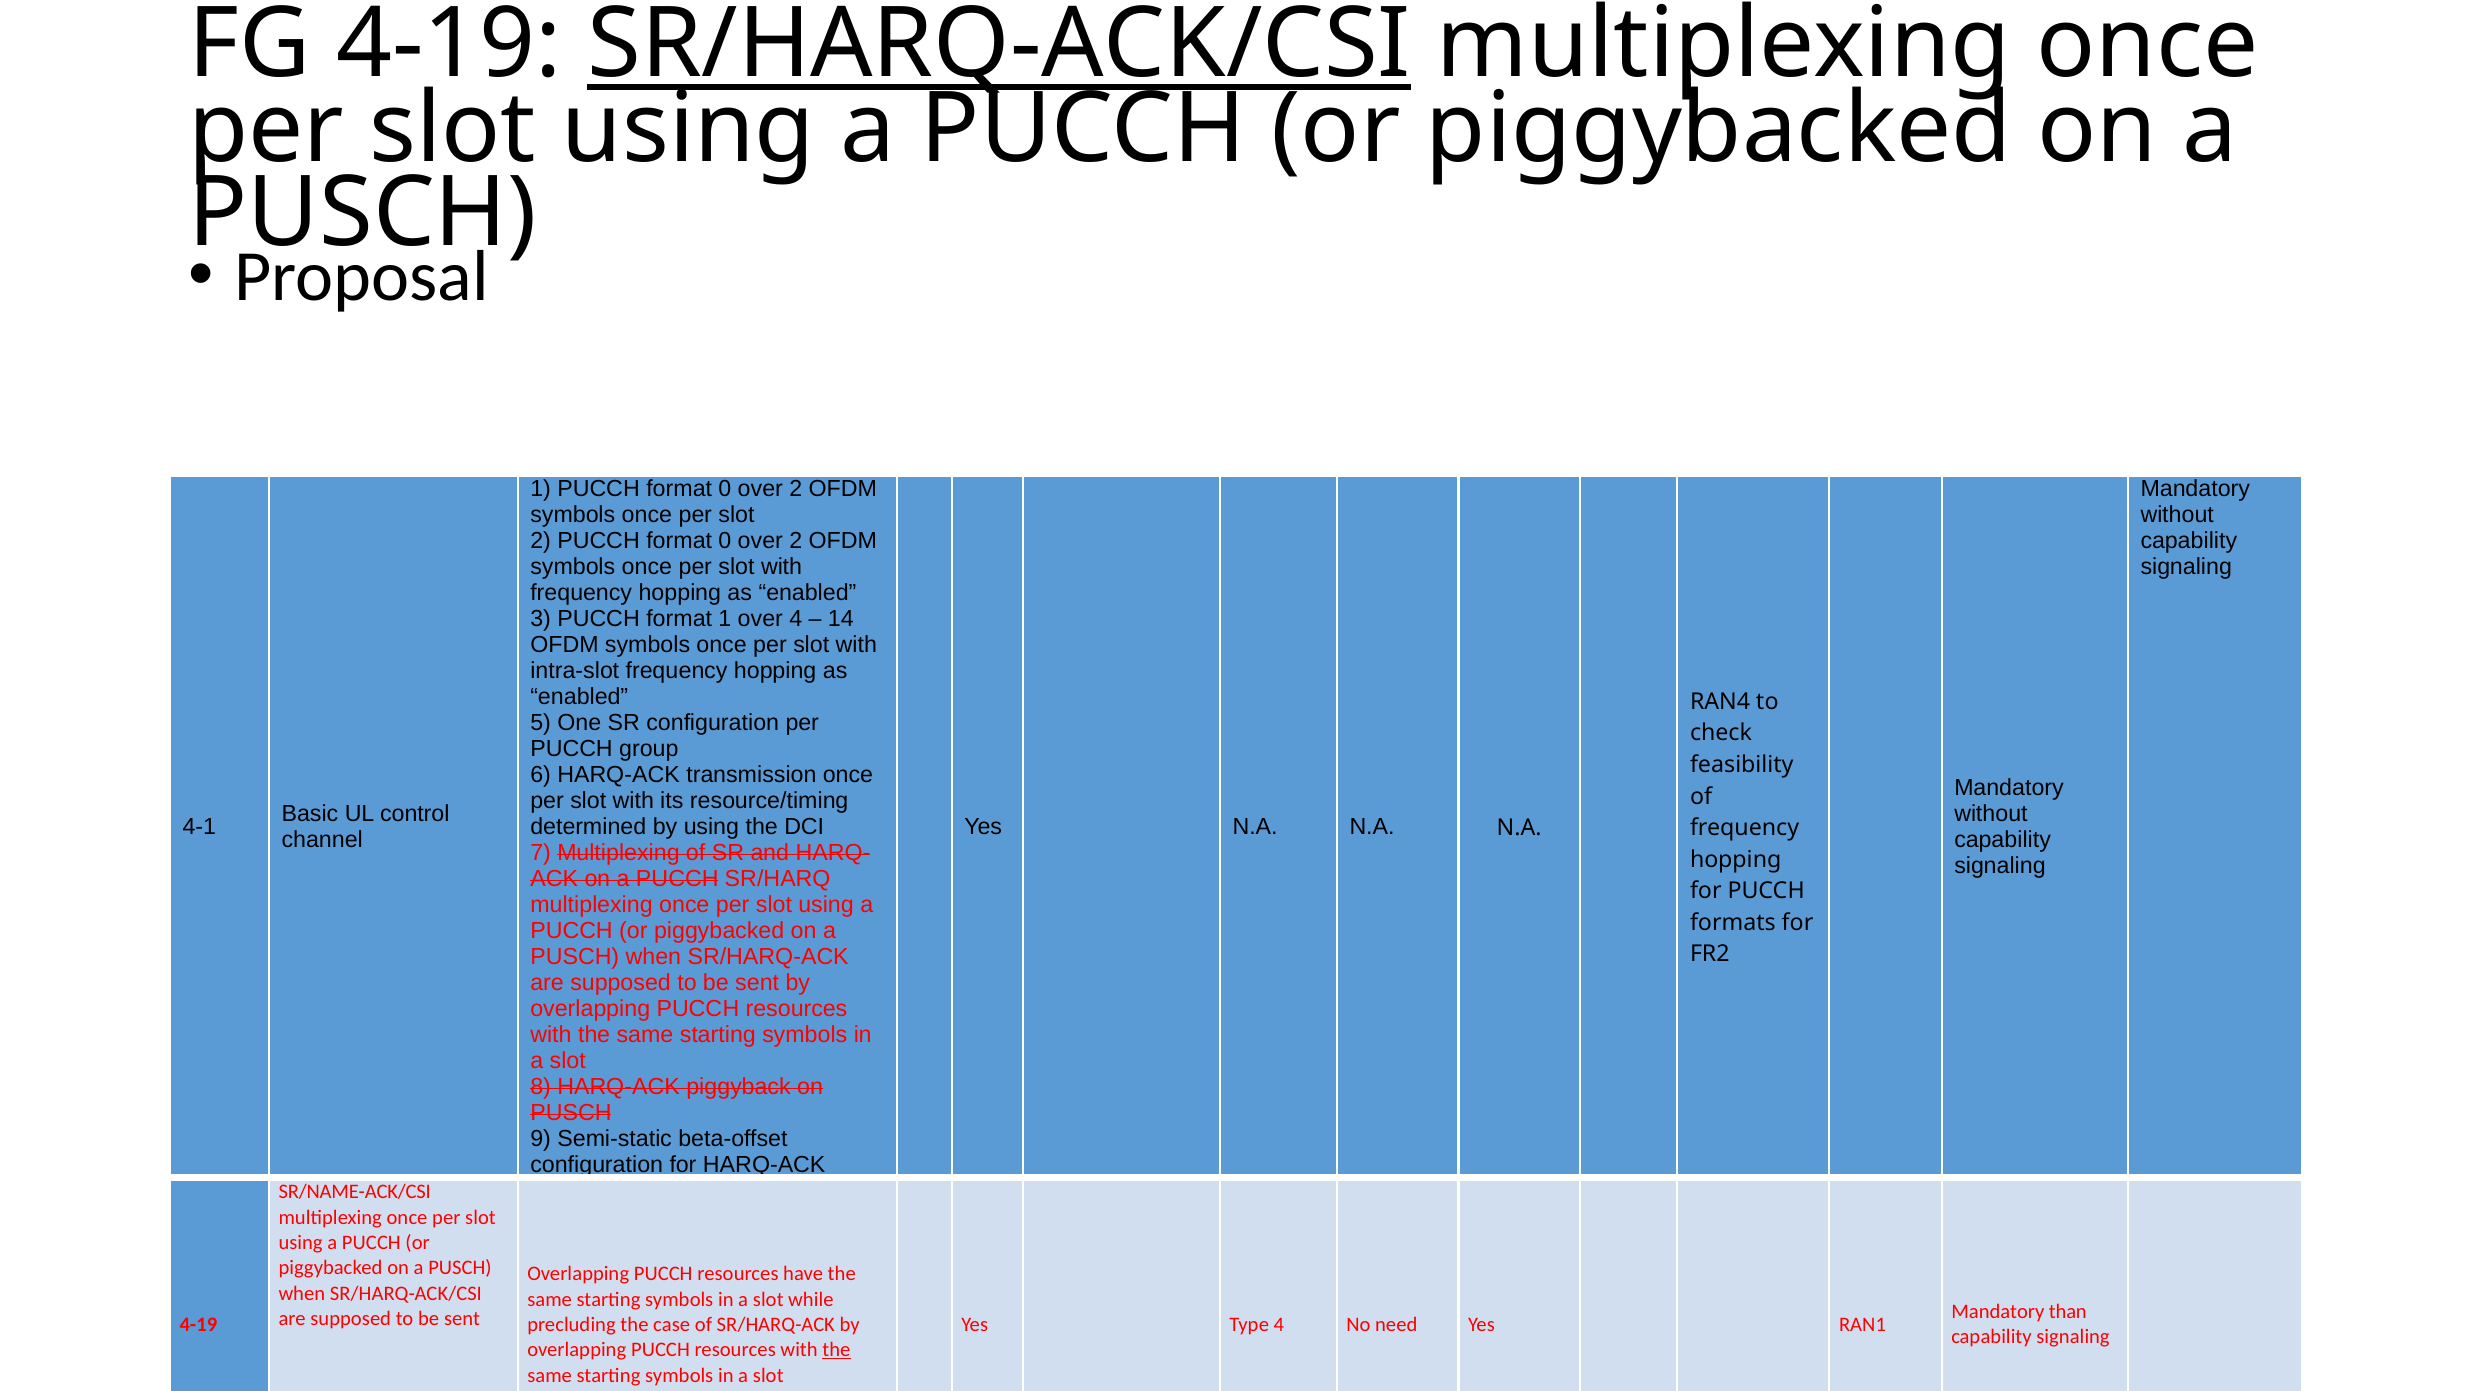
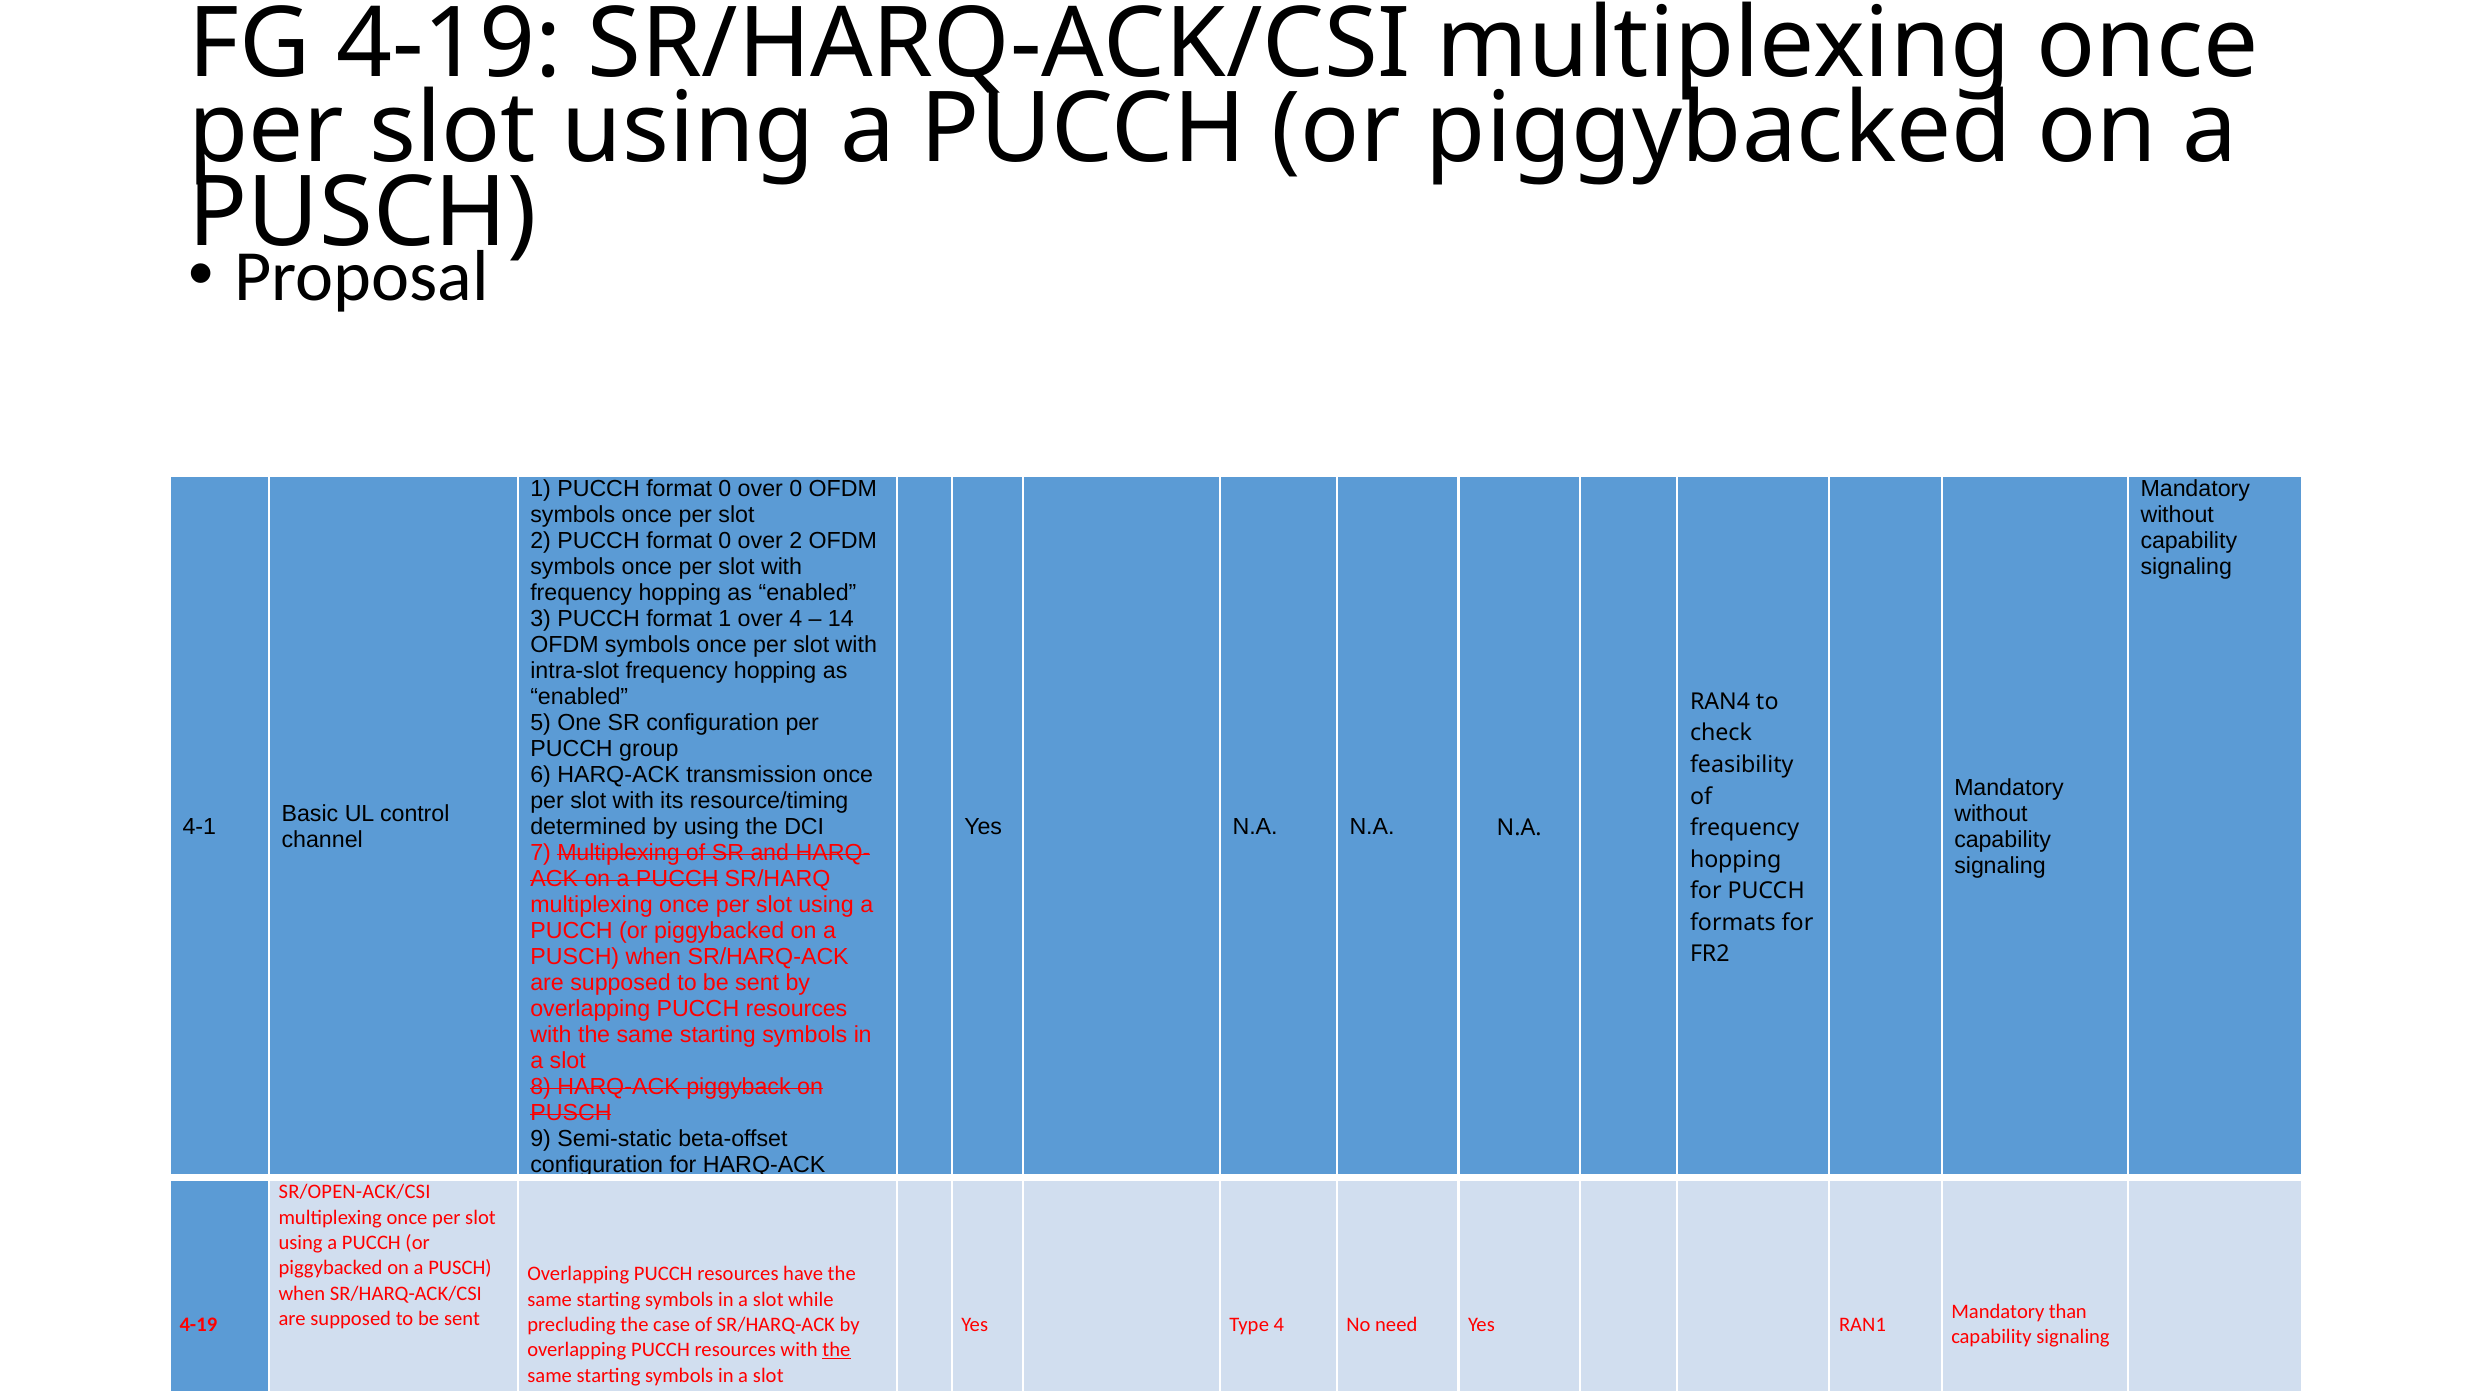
SR/HARQ-ACK/CSI at (999, 45) underline: present -> none
2 at (796, 489): 2 -> 0
SR/NAME-ACK/CSI: SR/NAME-ACK/CSI -> SR/OPEN-ACK/CSI
